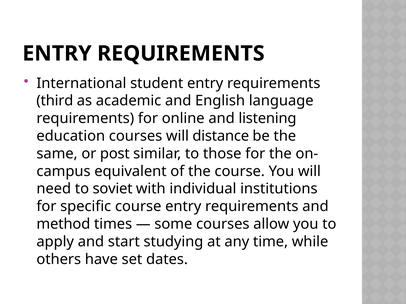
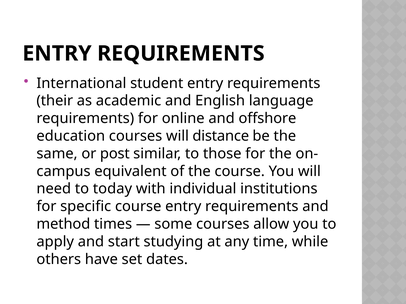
third: third -> their
listening: listening -> offshore
soviet: soviet -> today
